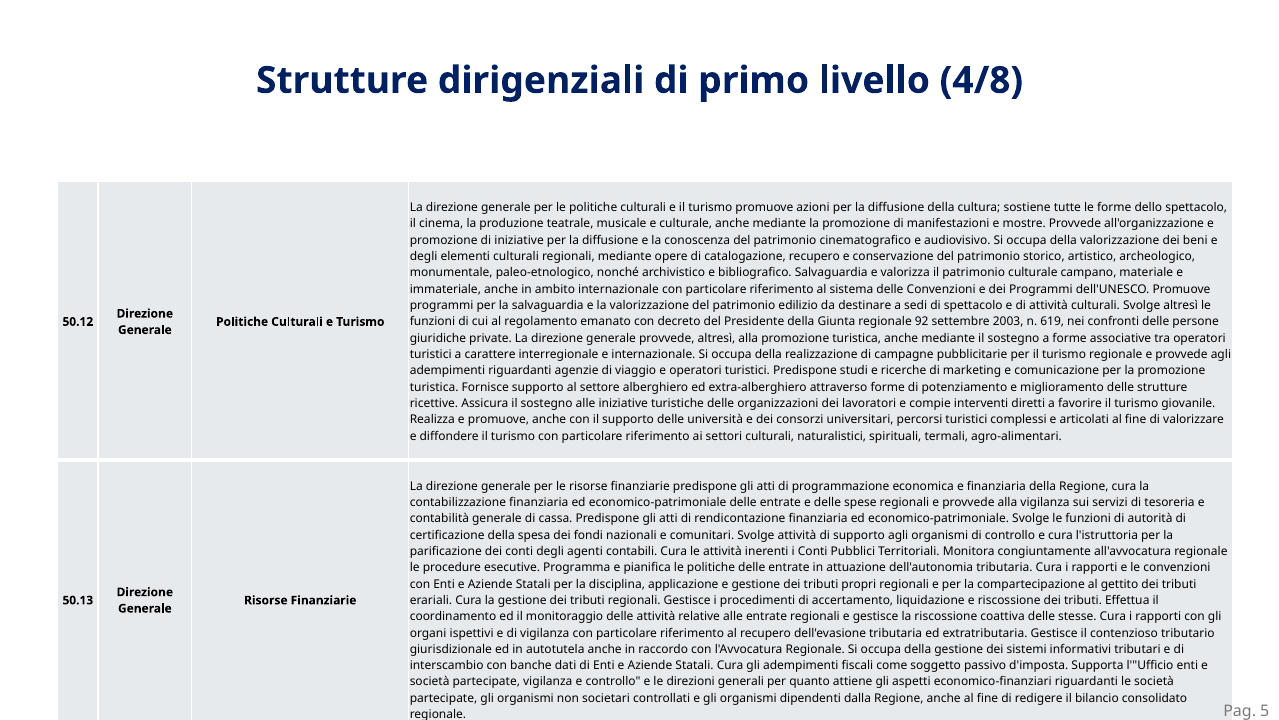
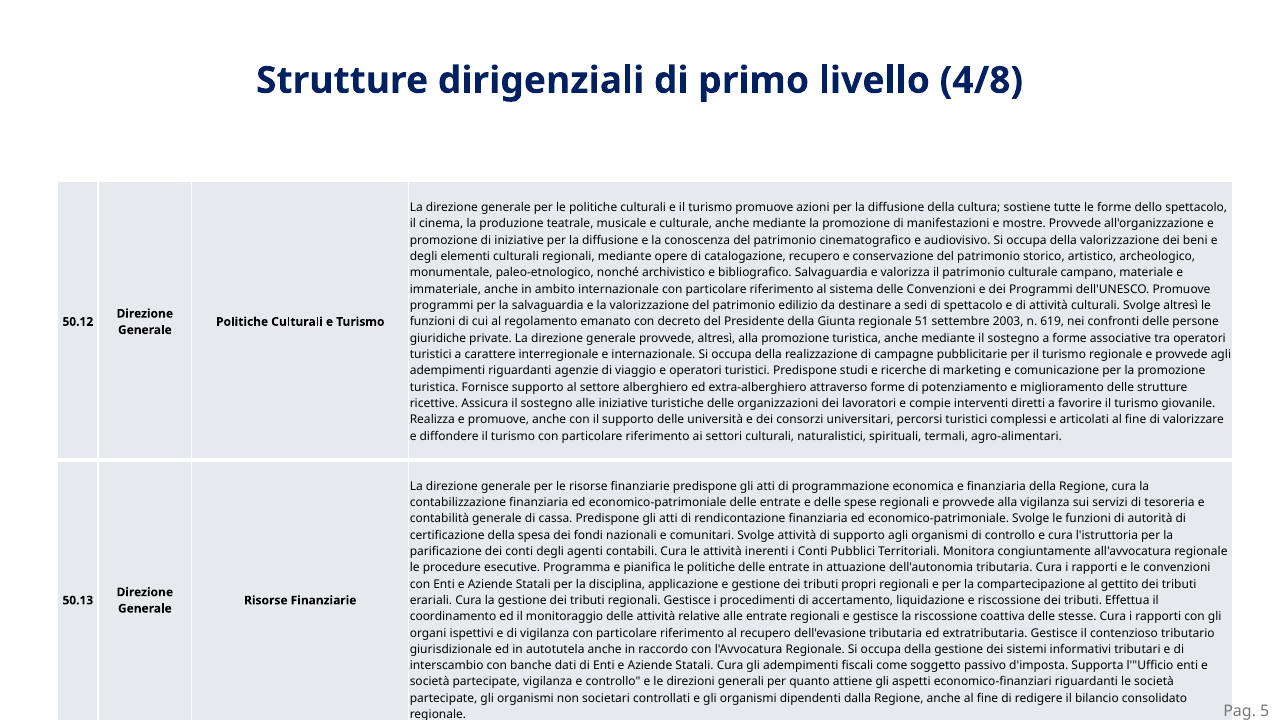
92: 92 -> 51
